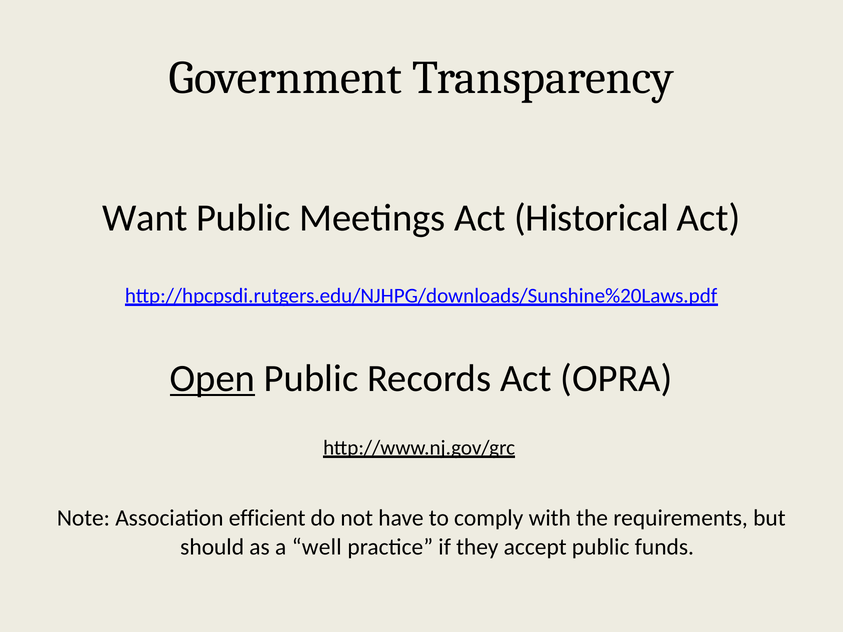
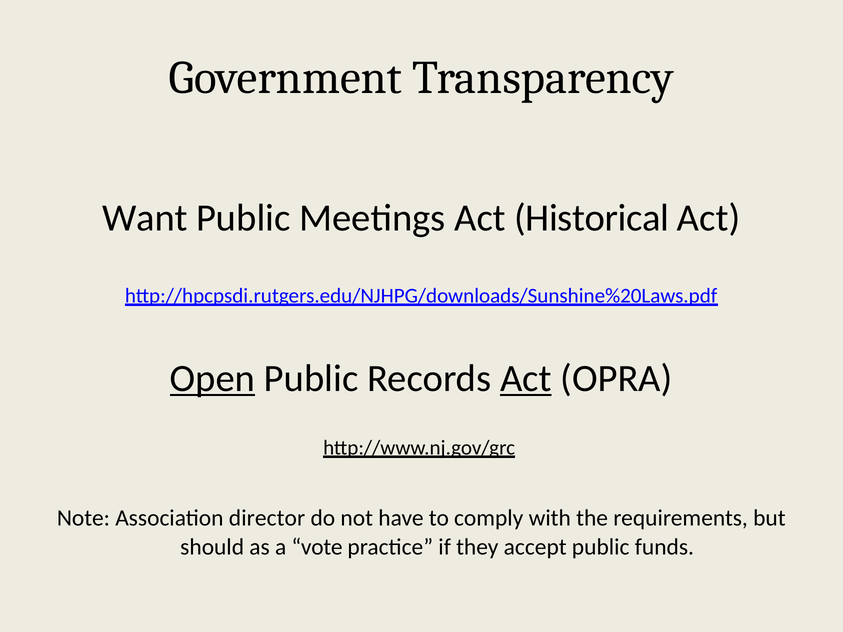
Act at (526, 379) underline: none -> present
efficient: efficient -> director
well: well -> vote
